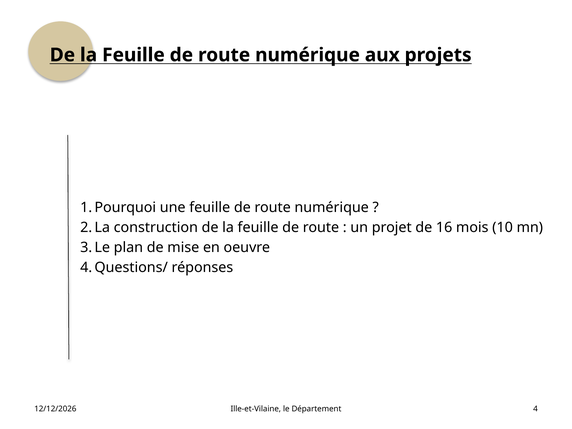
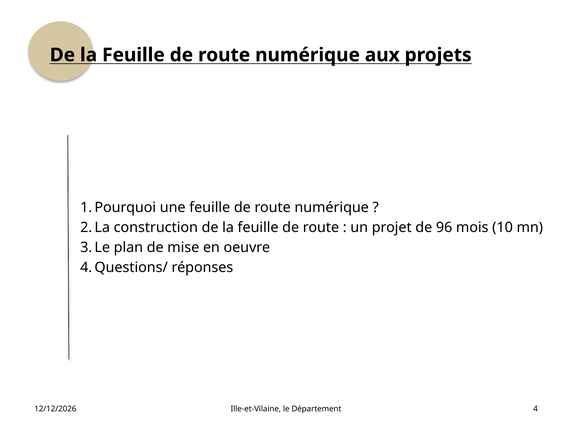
16: 16 -> 96
